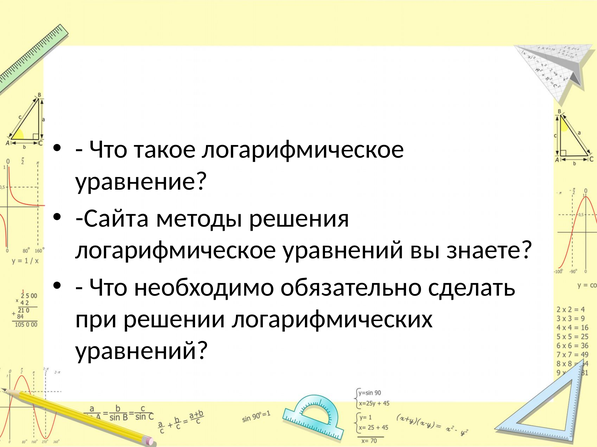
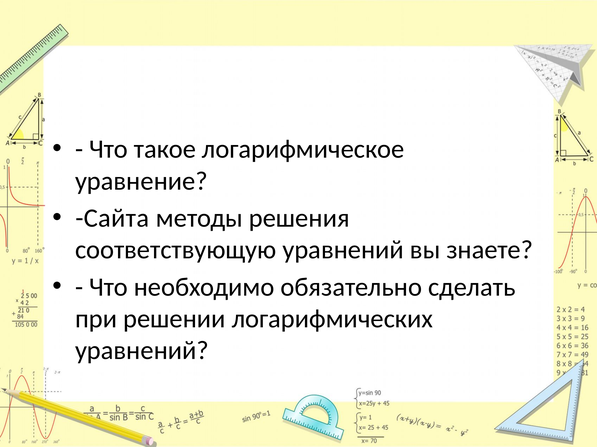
логарифмическое at (176, 250): логарифмическое -> соответствующую
